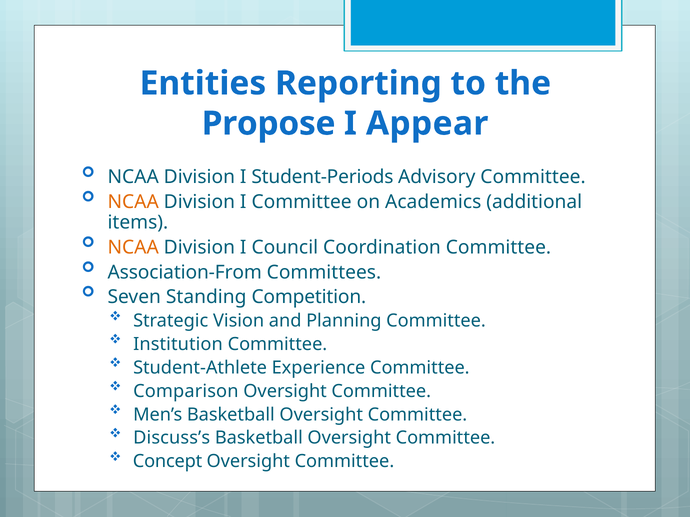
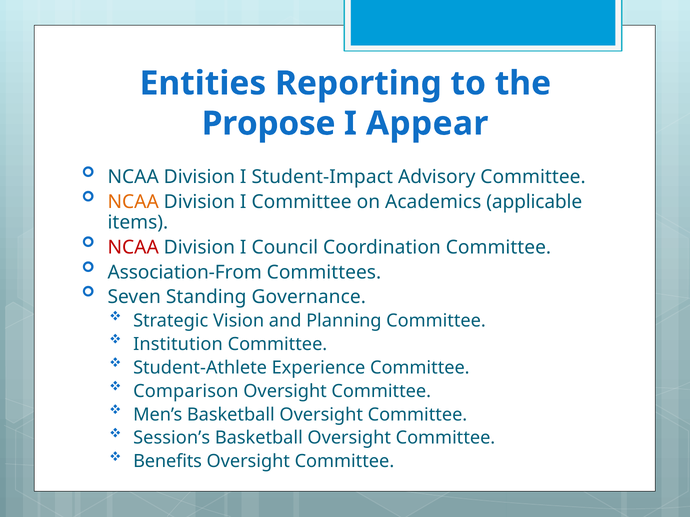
Student-Periods: Student-Periods -> Student-Impact
additional: additional -> applicable
NCAA at (133, 248) colour: orange -> red
Competition: Competition -> Governance
Discuss’s: Discuss’s -> Session’s
Concept: Concept -> Benefits
